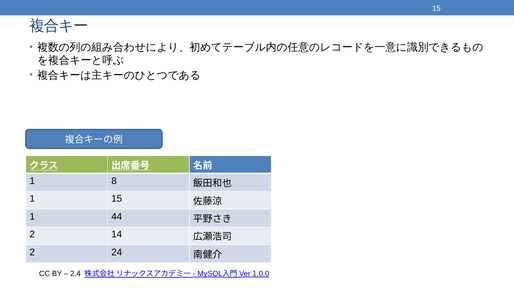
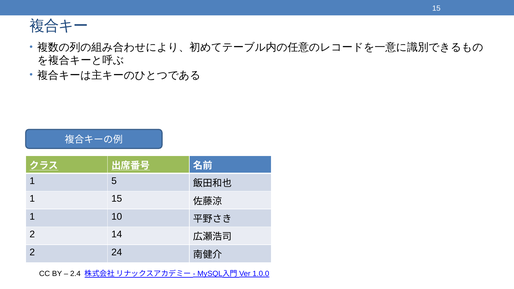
8: 8 -> 5
44: 44 -> 10
